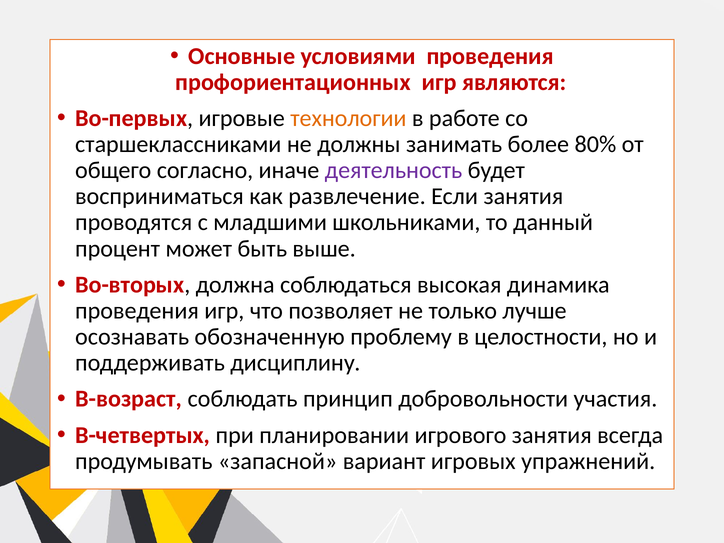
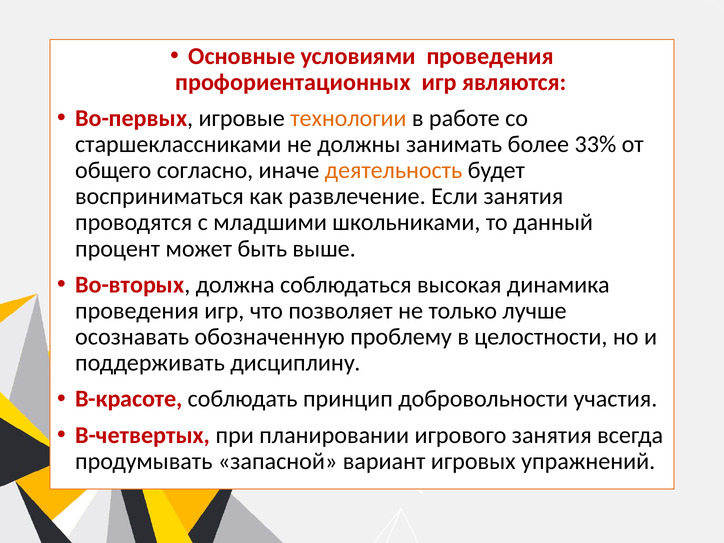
80%: 80% -> 33%
деятельность colour: purple -> orange
В-возраст: В-возраст -> В-красоте
